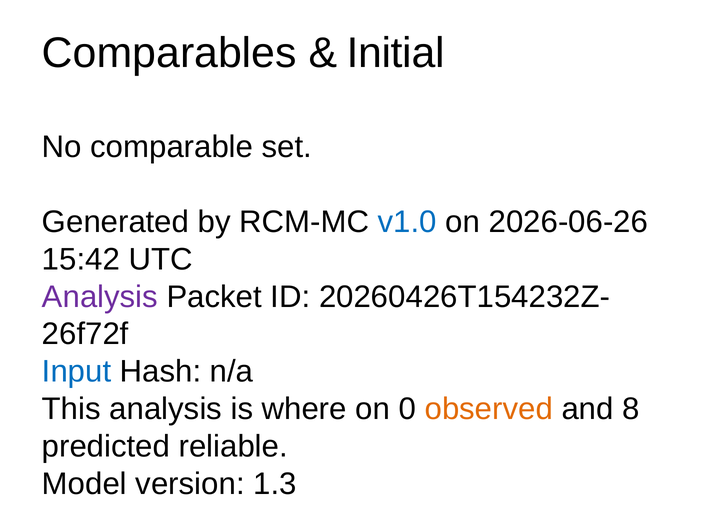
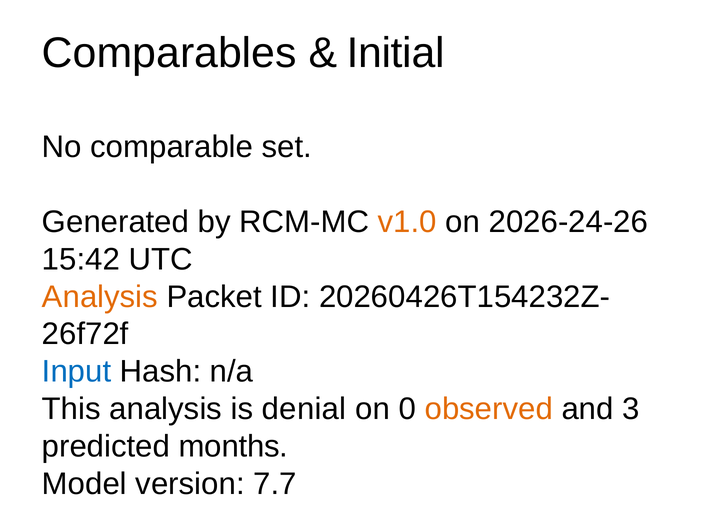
v1.0 colour: blue -> orange
2026-06-26: 2026-06-26 -> 2026-24-26
Analysis at (100, 297) colour: purple -> orange
where: where -> denial
8: 8 -> 3
reliable: reliable -> months
1.3: 1.3 -> 7.7
